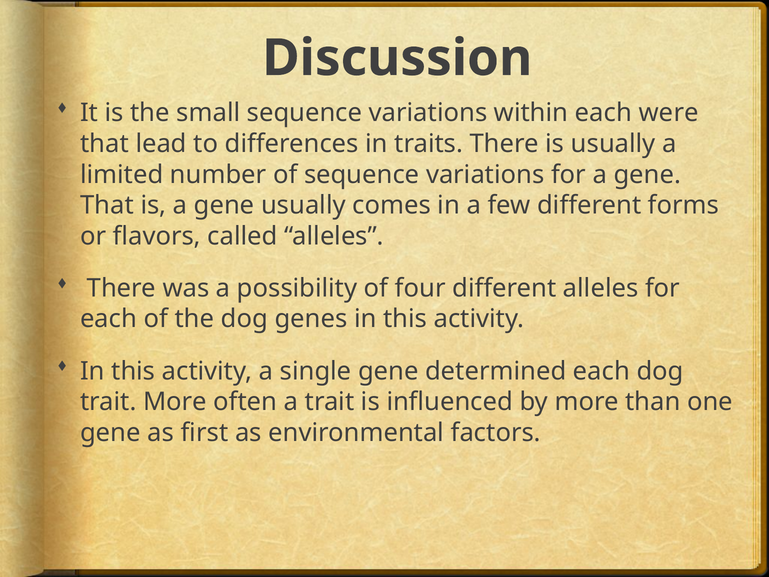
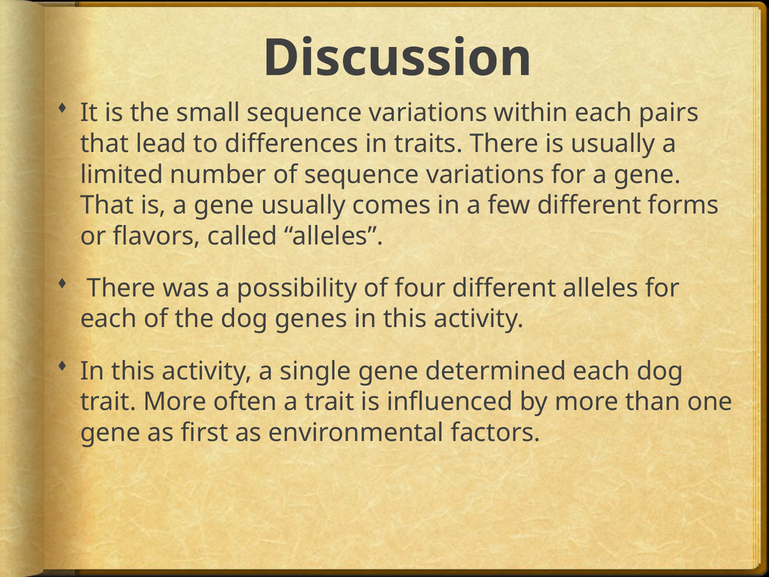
were: were -> pairs
